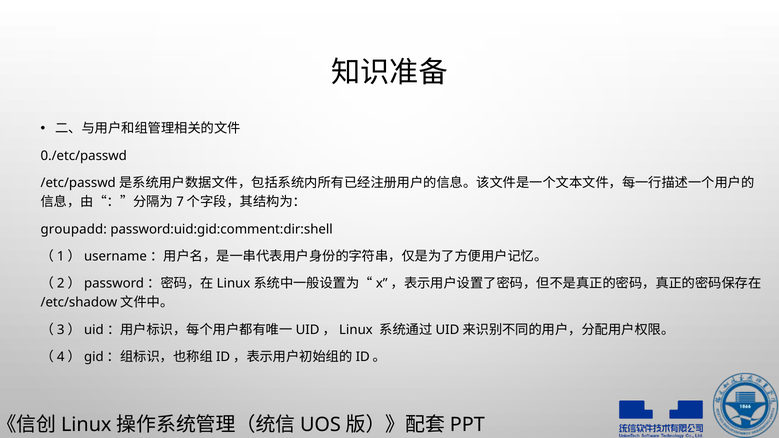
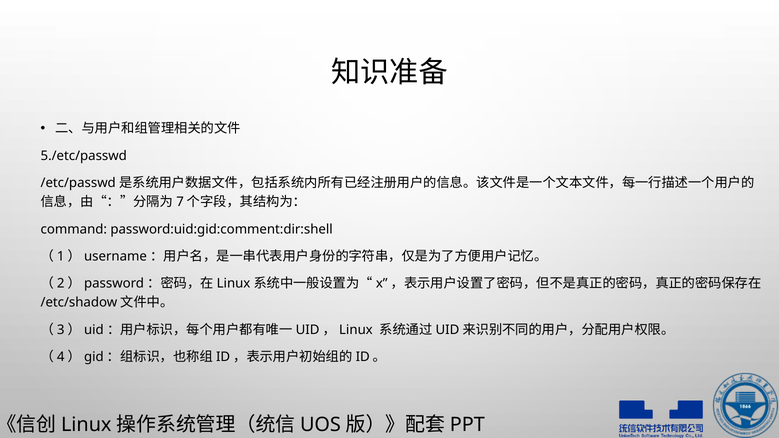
0./etc/passwd: 0./etc/passwd -> 5./etc/passwd
groupadd: groupadd -> command
